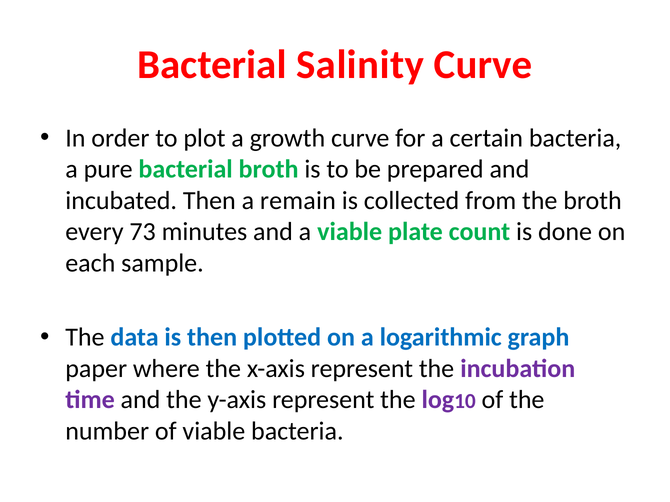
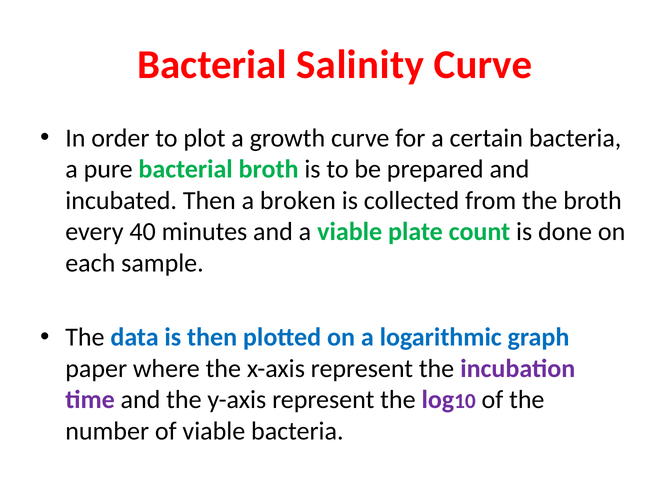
remain: remain -> broken
73: 73 -> 40
